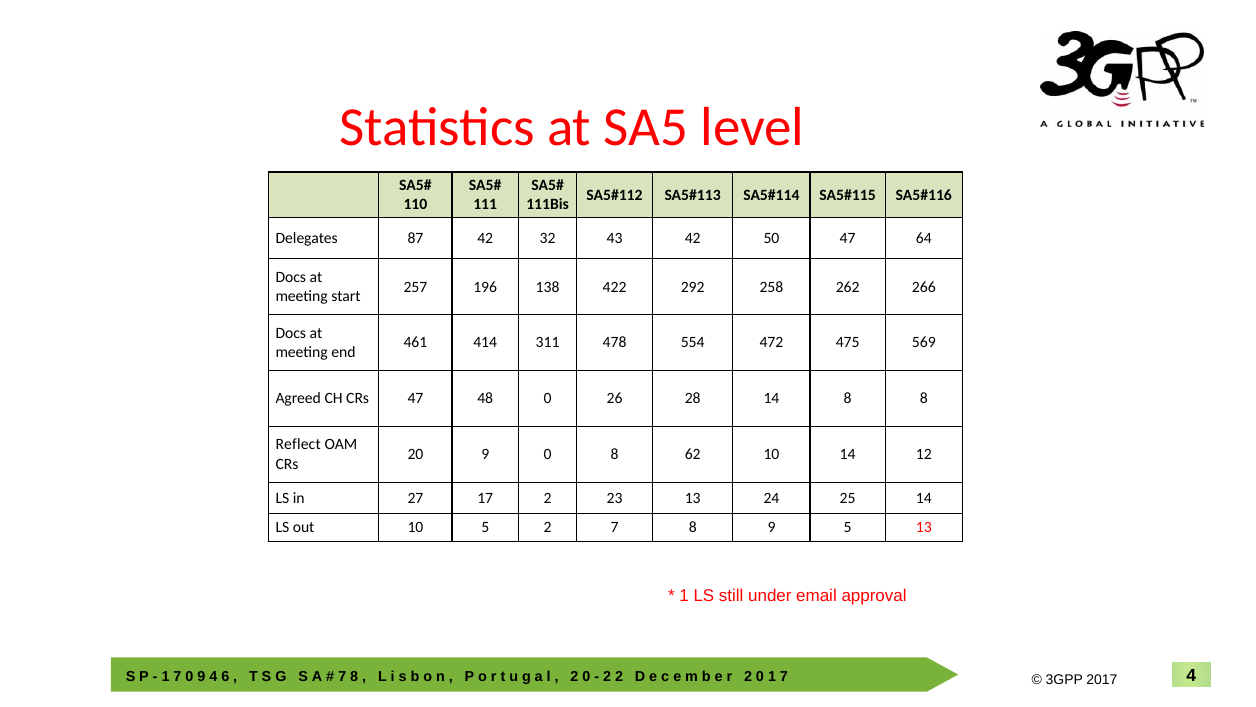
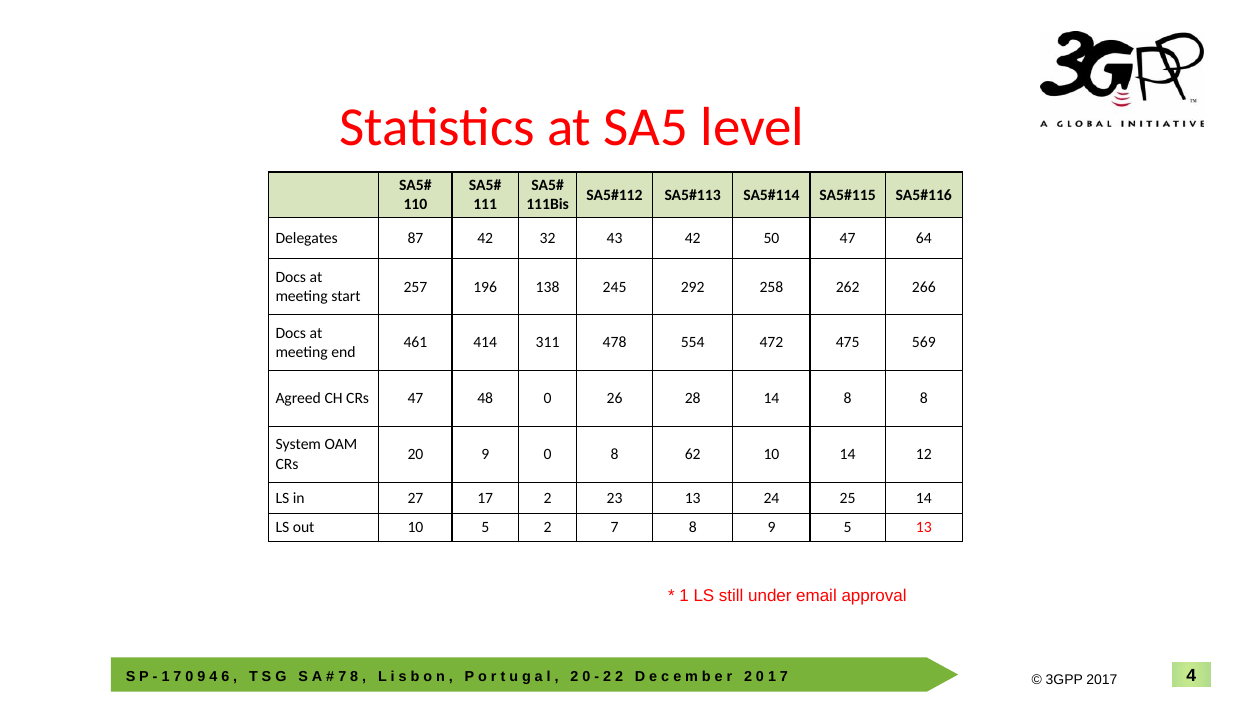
422: 422 -> 245
Reflect: Reflect -> System
